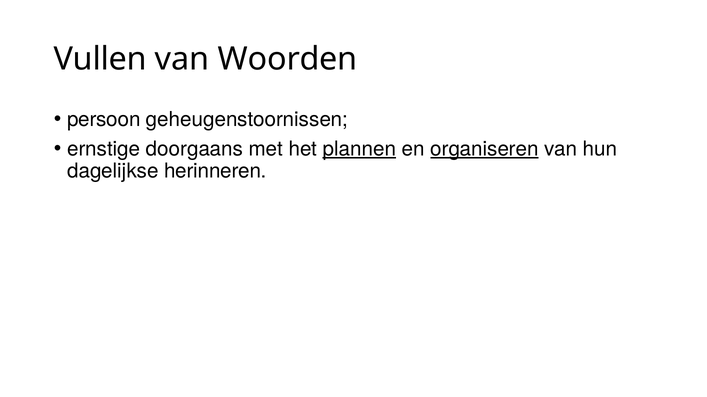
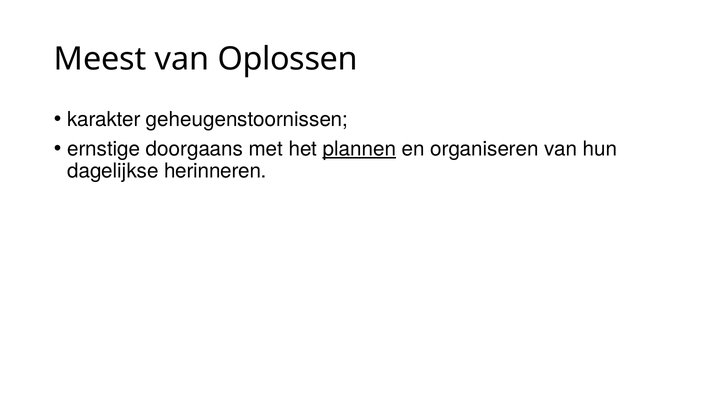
Vullen: Vullen -> Meest
Woorden: Woorden -> Oplossen
persoon: persoon -> karakter
organiseren underline: present -> none
